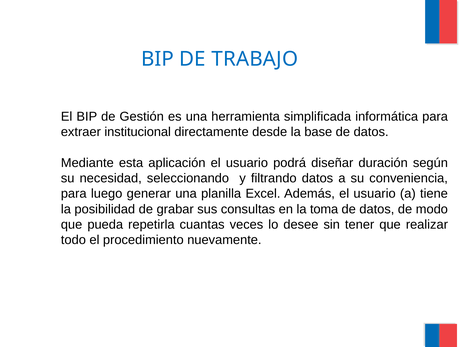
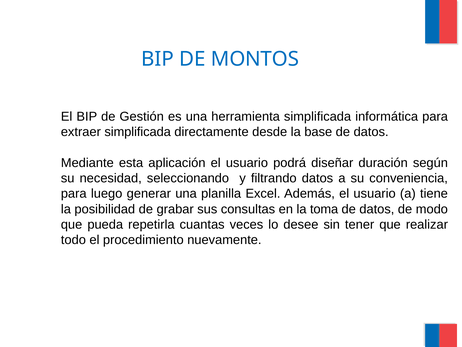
TRABAJO: TRABAJO -> MONTOS
extraer institucional: institucional -> simplificada
